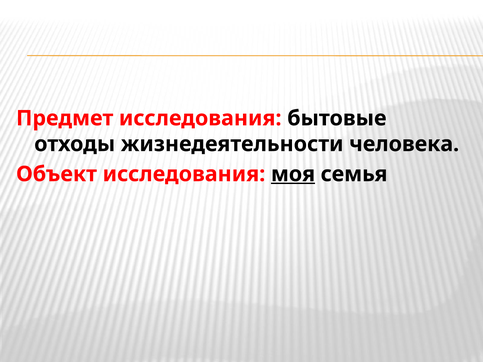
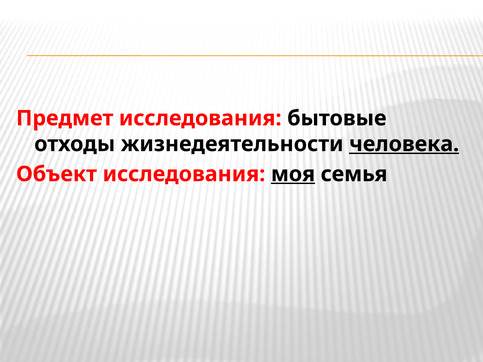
человека underline: none -> present
